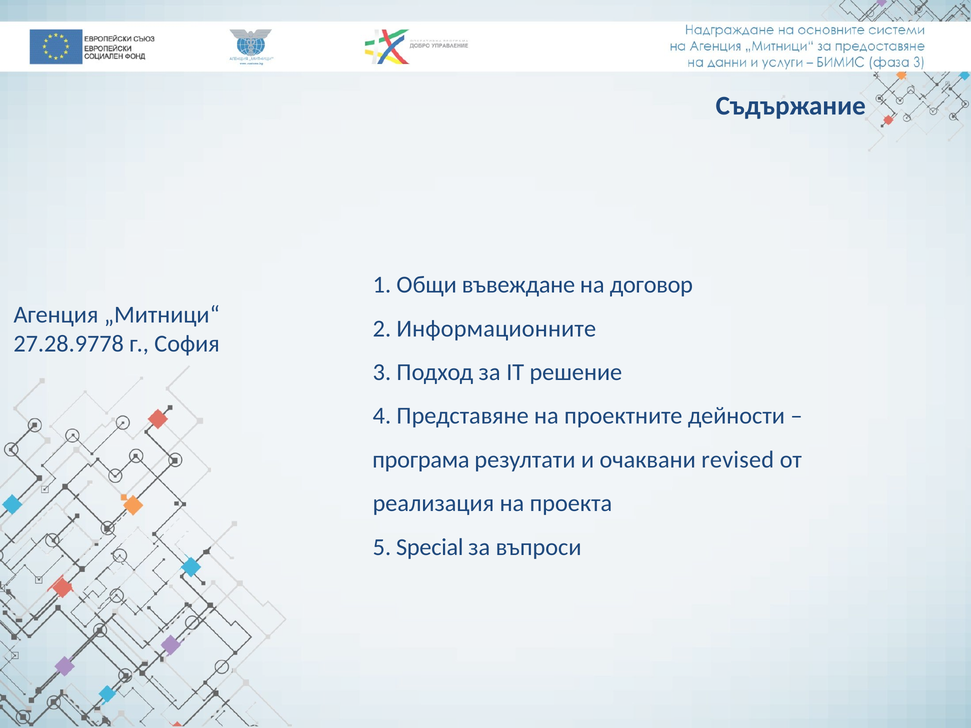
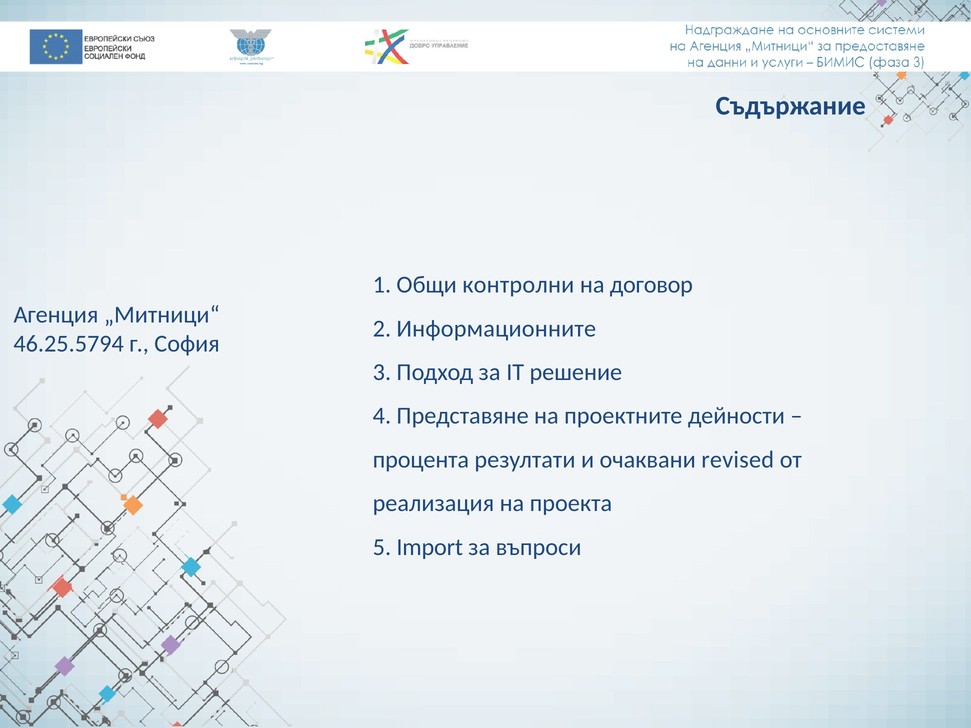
въвеждане: въвеждане -> контролни
27.28.9778: 27.28.9778 -> 46.25.5794
програма: програма -> процента
Special: Special -> Import
